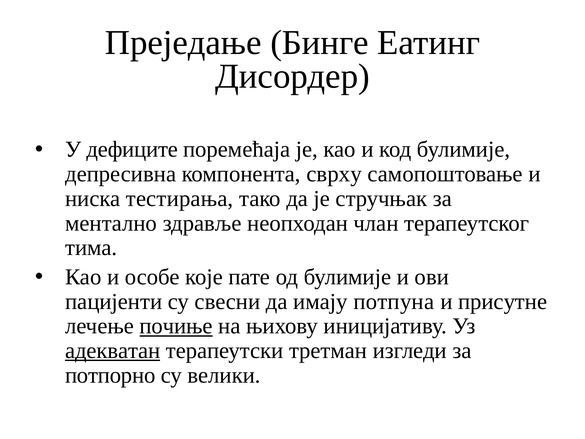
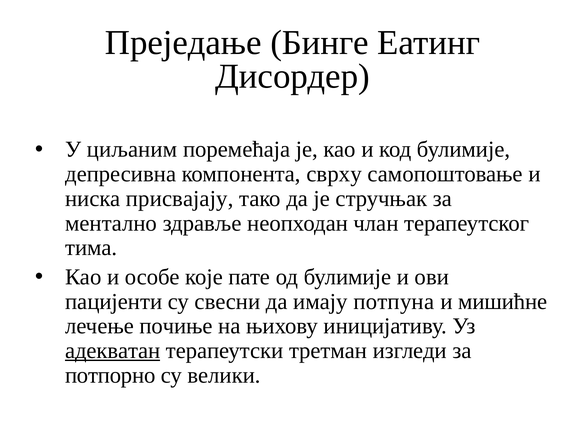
дефиците: дефиците -> циљаним
тестирања: тестирања -> присвајају
присутне: присутне -> мишићне
почиње underline: present -> none
